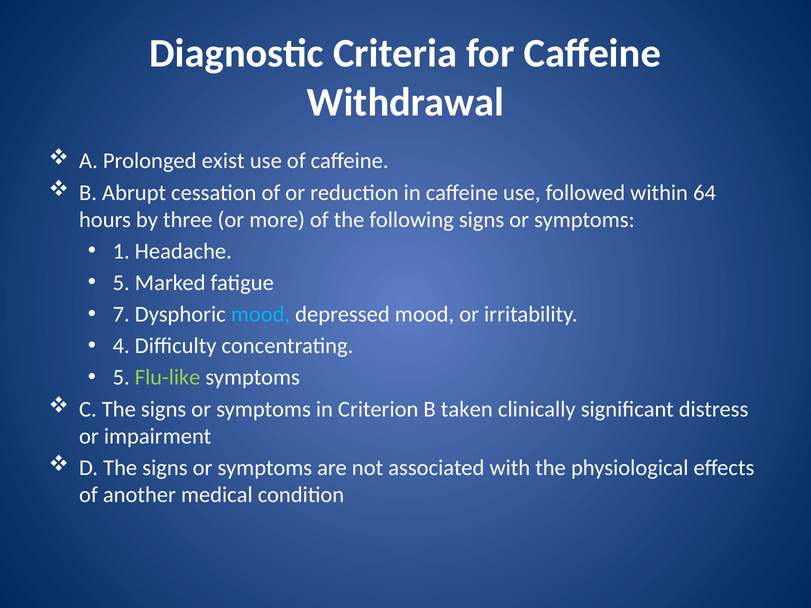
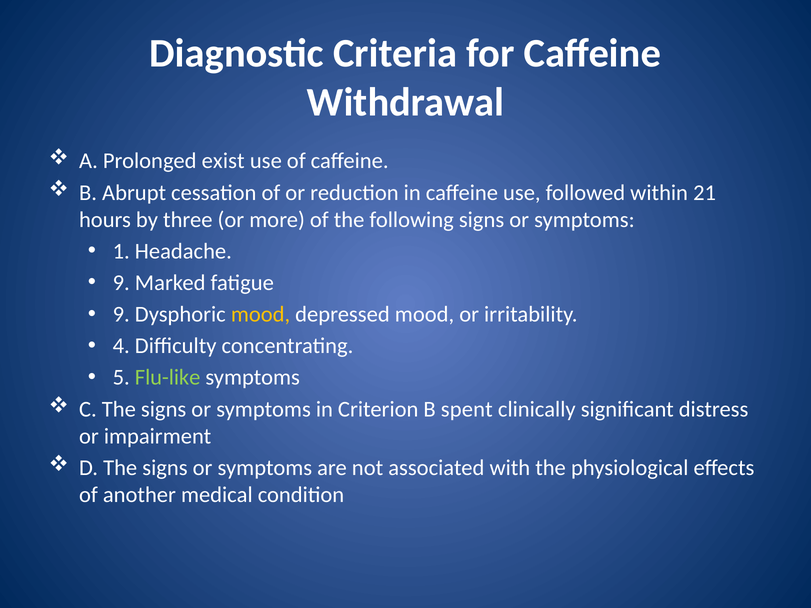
64: 64 -> 21
5 at (121, 283): 5 -> 9
7 at (121, 315): 7 -> 9
mood at (261, 315) colour: light blue -> yellow
taken: taken -> spent
